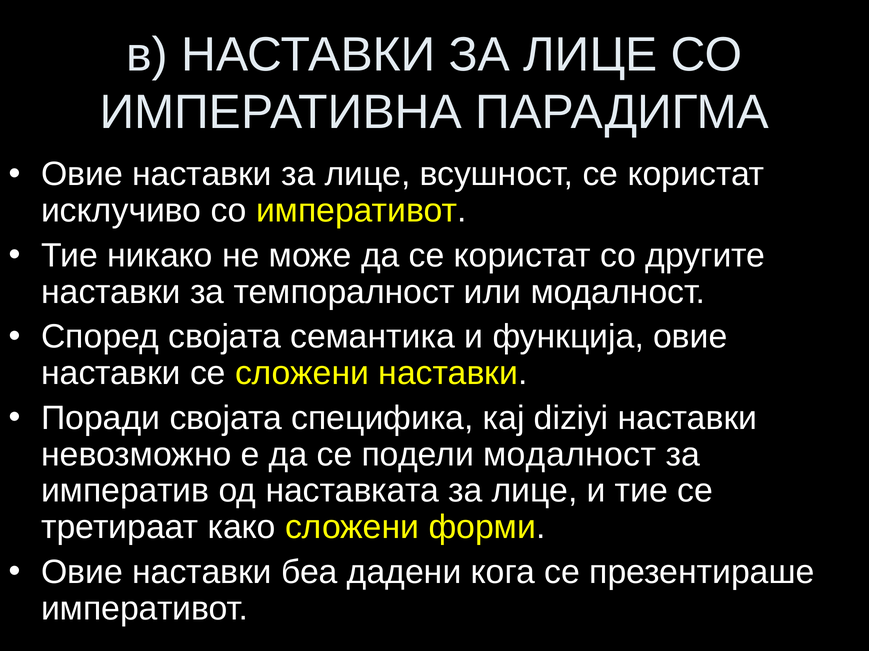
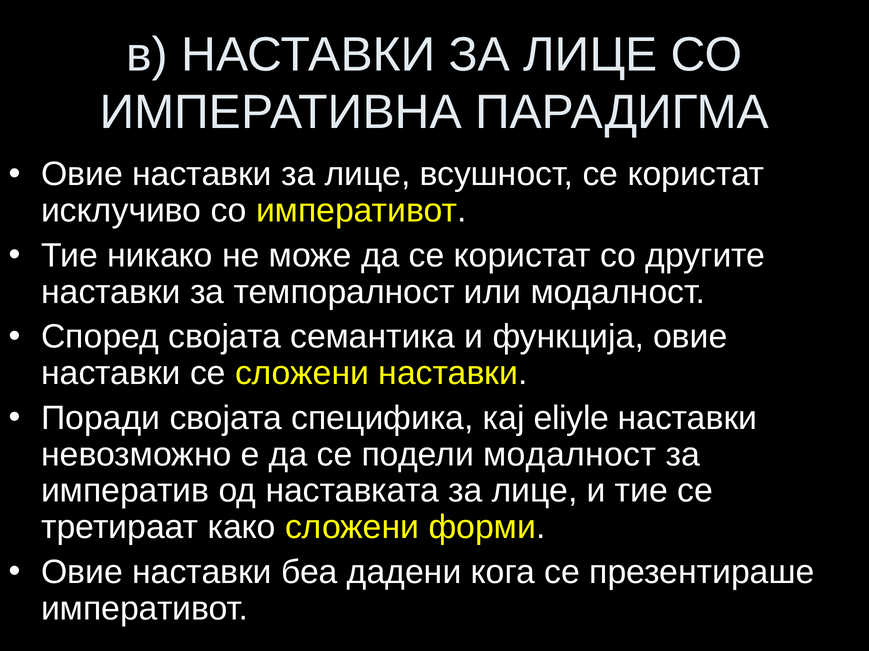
diziyi: diziyi -> eliyle
